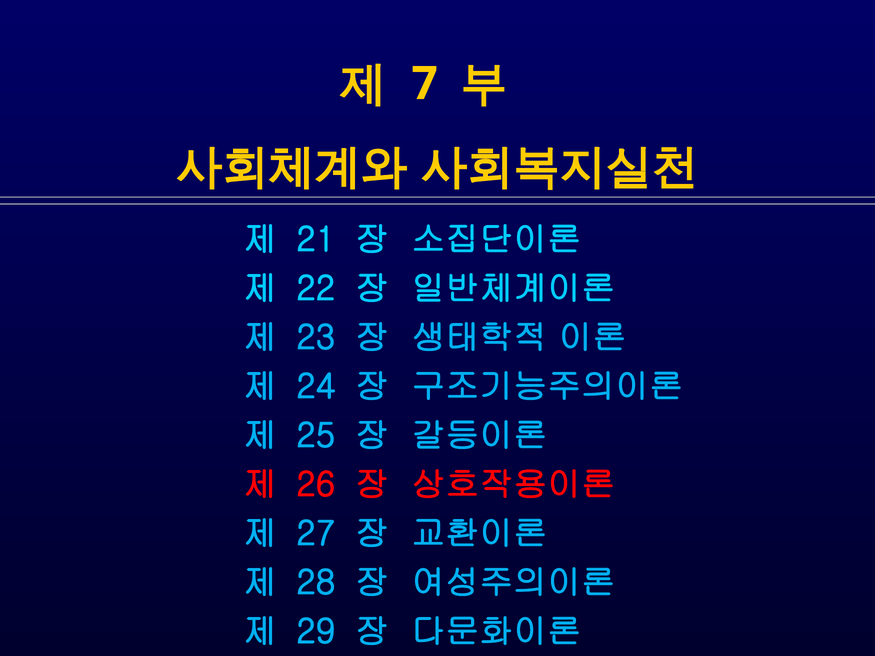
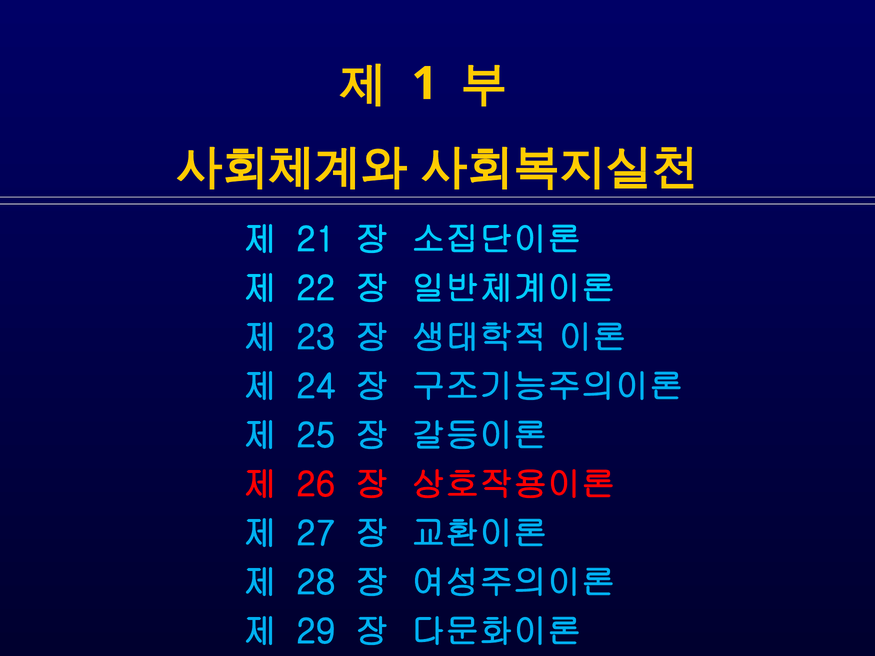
7: 7 -> 1
